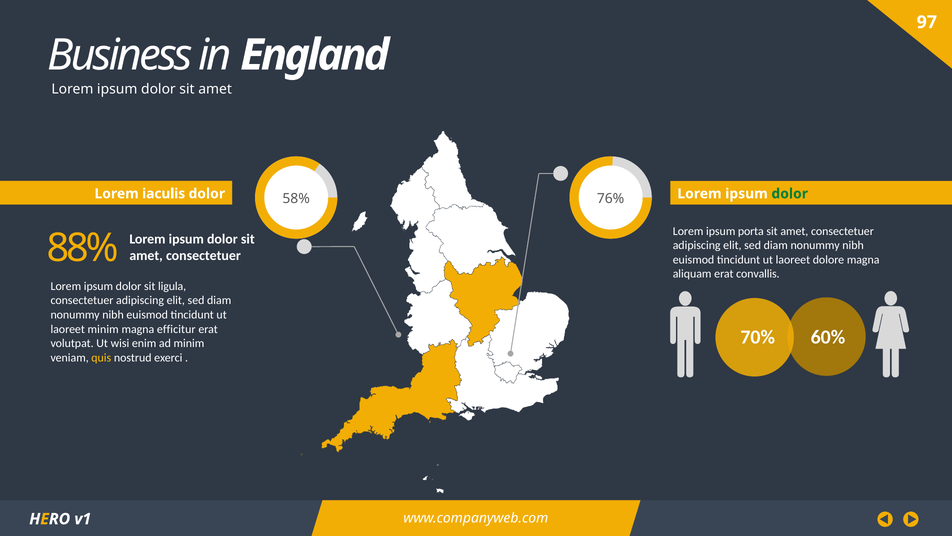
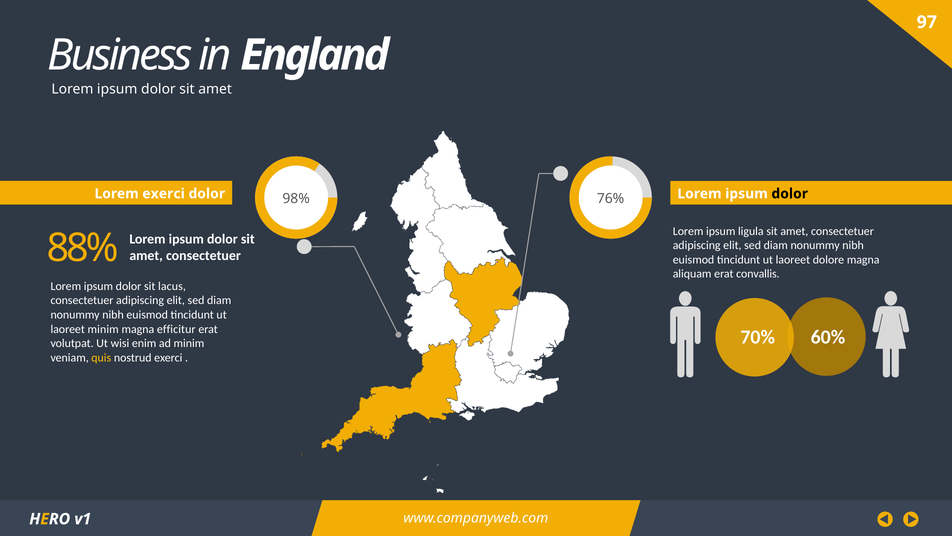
Lorem iaculis: iaculis -> exerci
58%: 58% -> 98%
dolor at (790, 194) colour: green -> black
porta: porta -> ligula
ligula: ligula -> lacus
